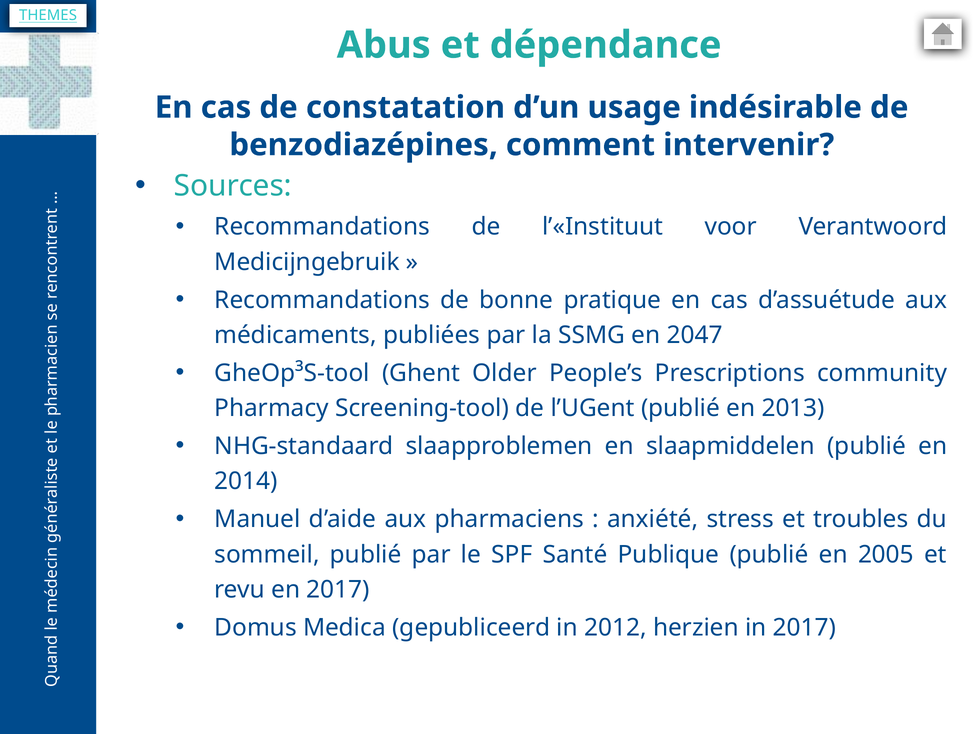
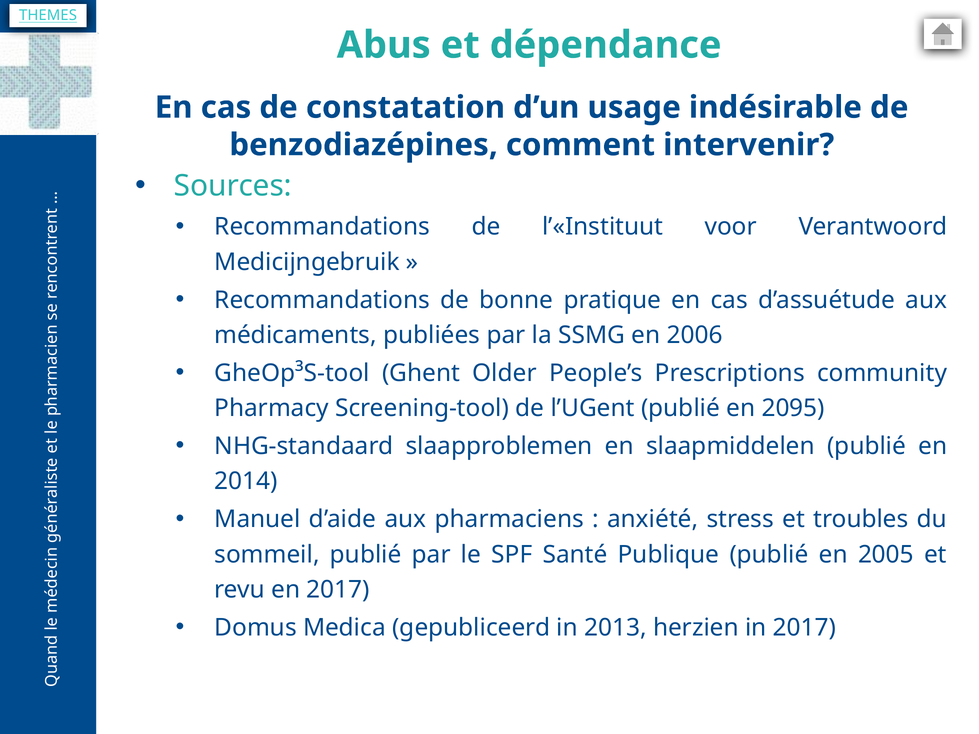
2047: 2047 -> 2006
2013: 2013 -> 2095
2012: 2012 -> 2013
